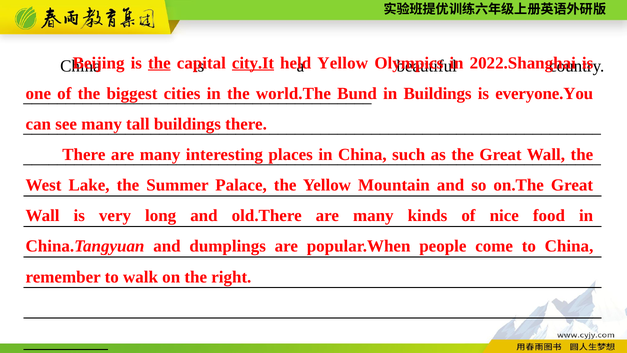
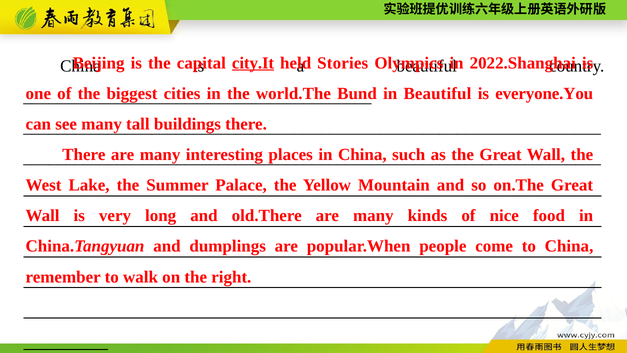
the at (159, 63) underline: present -> none
Yellow at (343, 63): Yellow -> Stories
in Buildings: Buildings -> Beautiful
